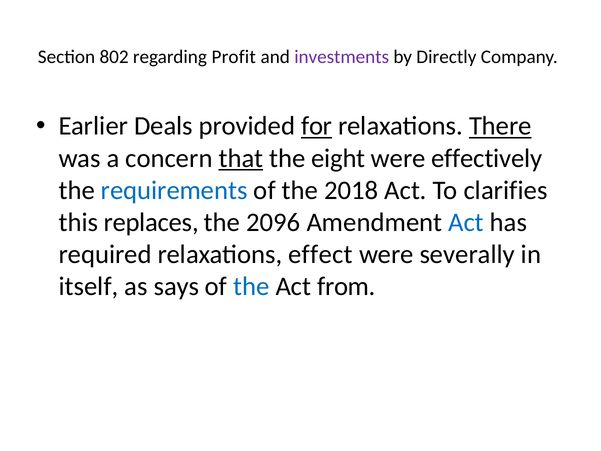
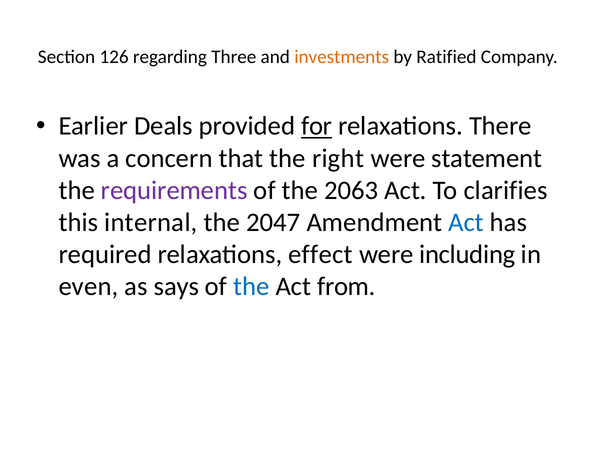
802: 802 -> 126
Profit: Profit -> Three
investments colour: purple -> orange
Directly: Directly -> Ratified
There underline: present -> none
that underline: present -> none
eight: eight -> right
effectively: effectively -> statement
requirements colour: blue -> purple
2018: 2018 -> 2063
replaces: replaces -> internal
2096: 2096 -> 2047
severally: severally -> including
itself: itself -> even
